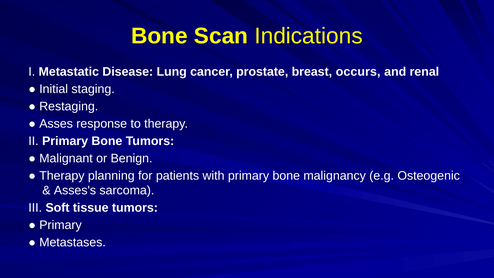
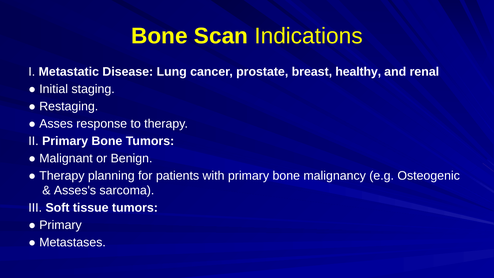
occurs: occurs -> healthy
